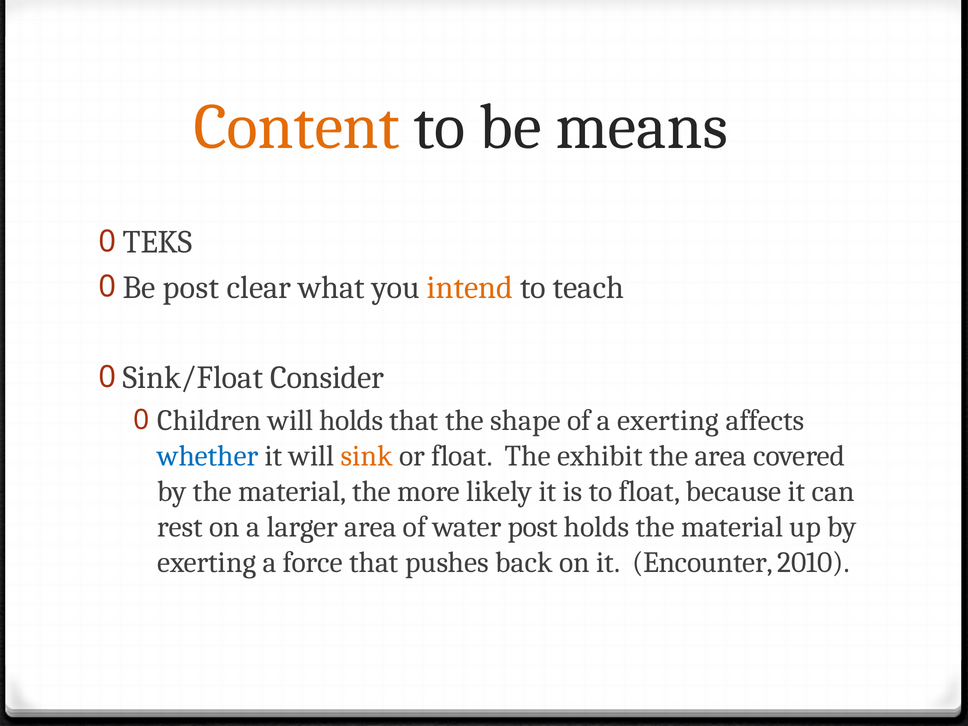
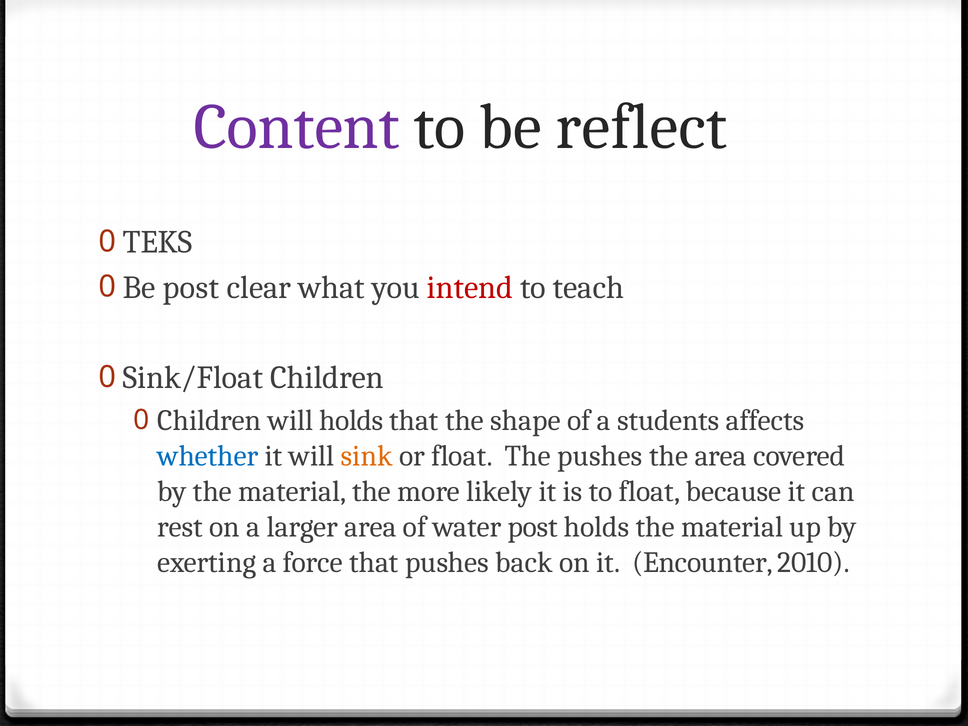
Content colour: orange -> purple
means: means -> reflect
intend colour: orange -> red
Sink/Float Consider: Consider -> Children
a exerting: exerting -> students
The exhibit: exhibit -> pushes
